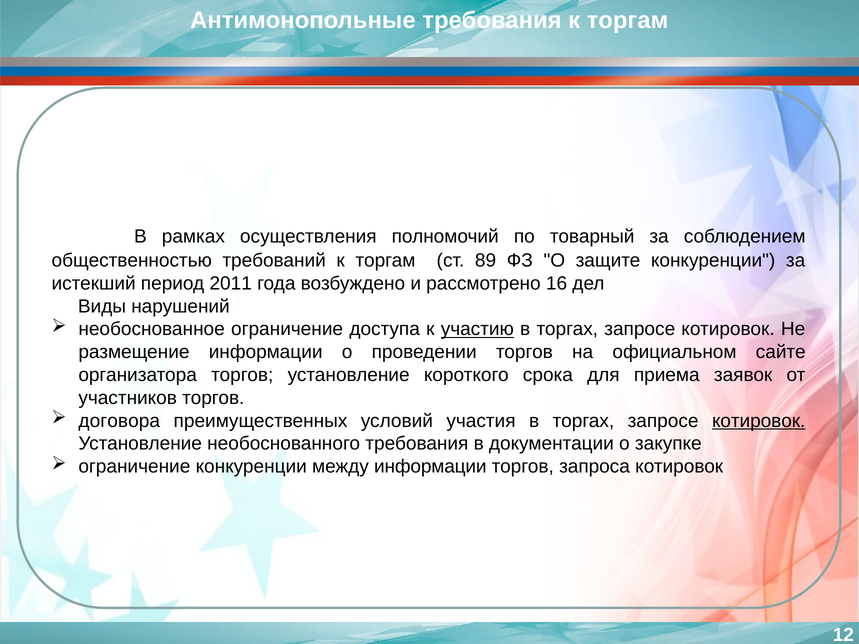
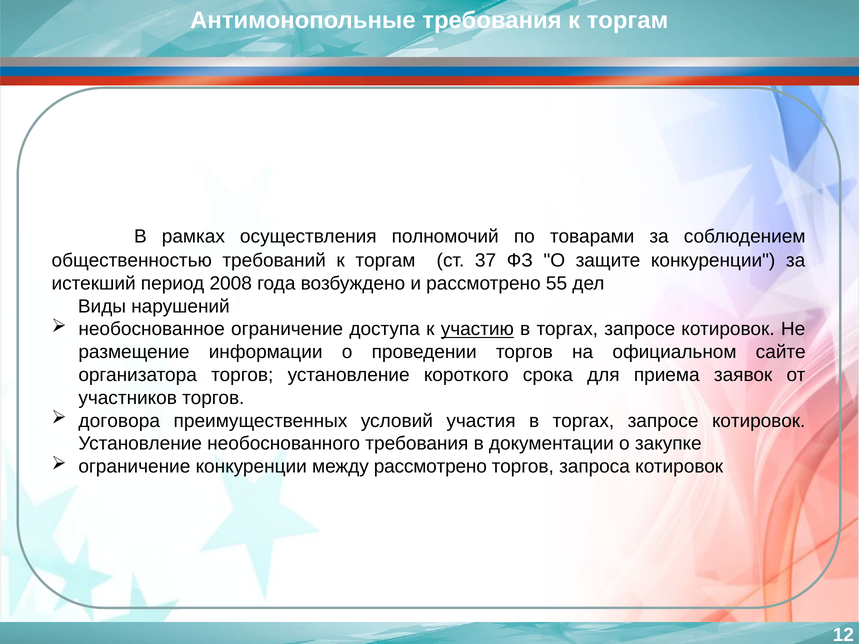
товарный: товарный -> товарами
89: 89 -> 37
2011: 2011 -> 2008
16: 16 -> 55
котировок at (759, 421) underline: present -> none
между информации: информации -> рассмотрено
